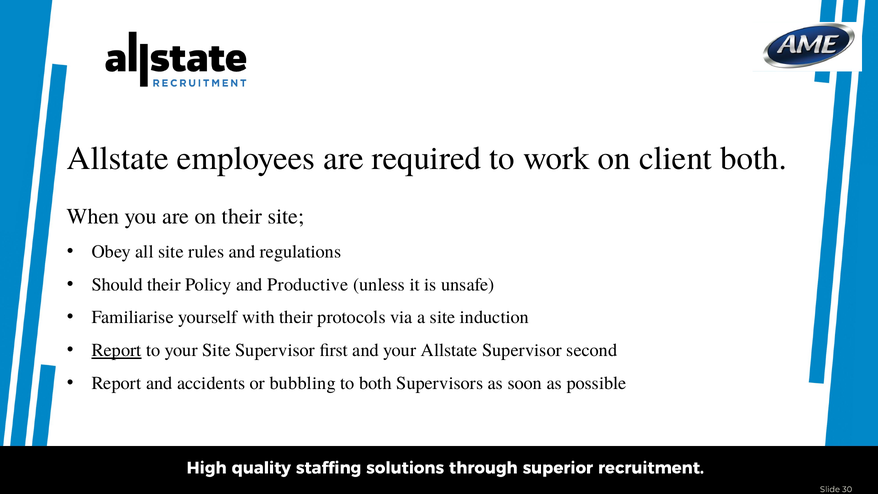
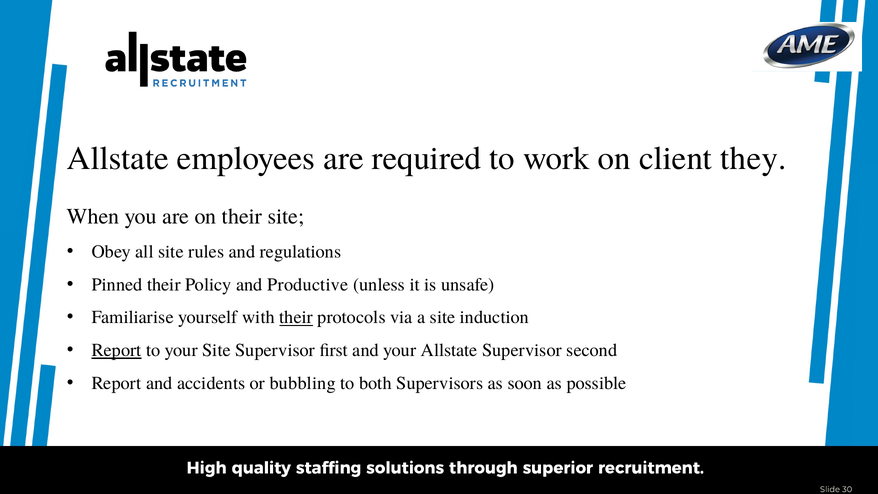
client both: both -> they
Should: Should -> Pinned
their at (296, 317) underline: none -> present
